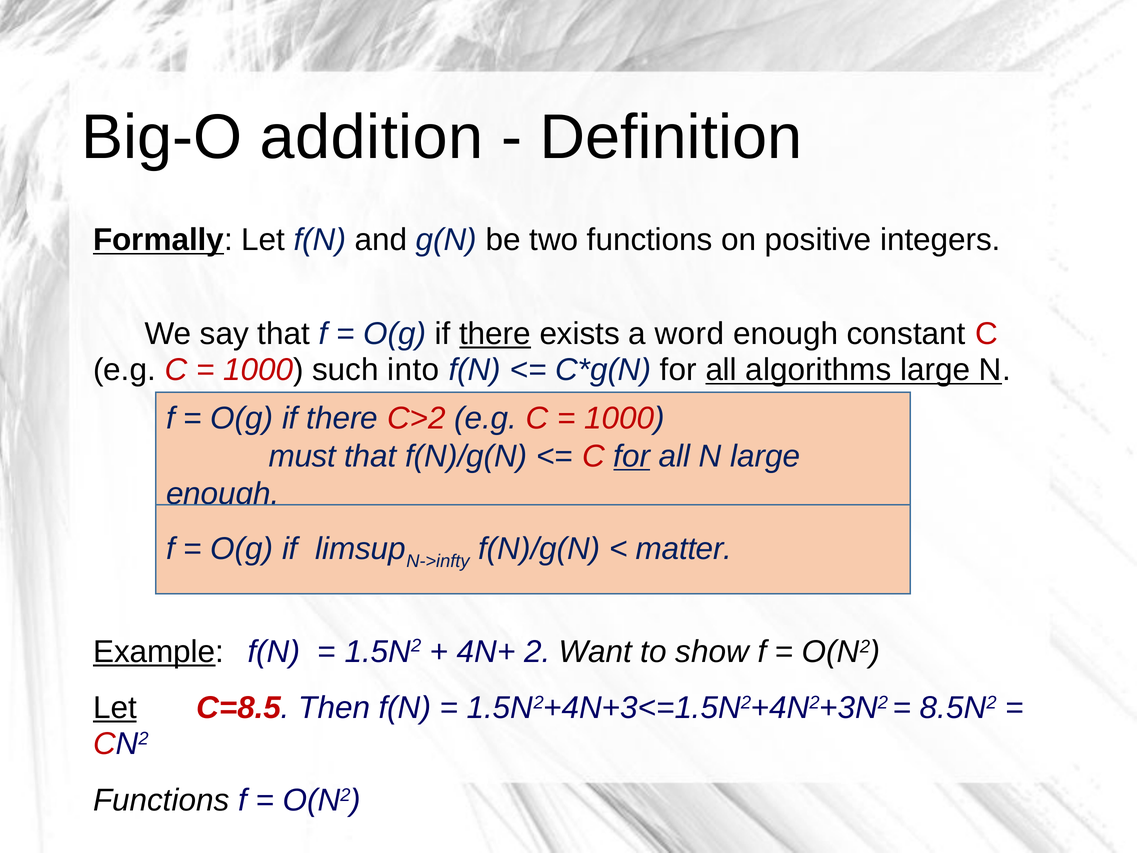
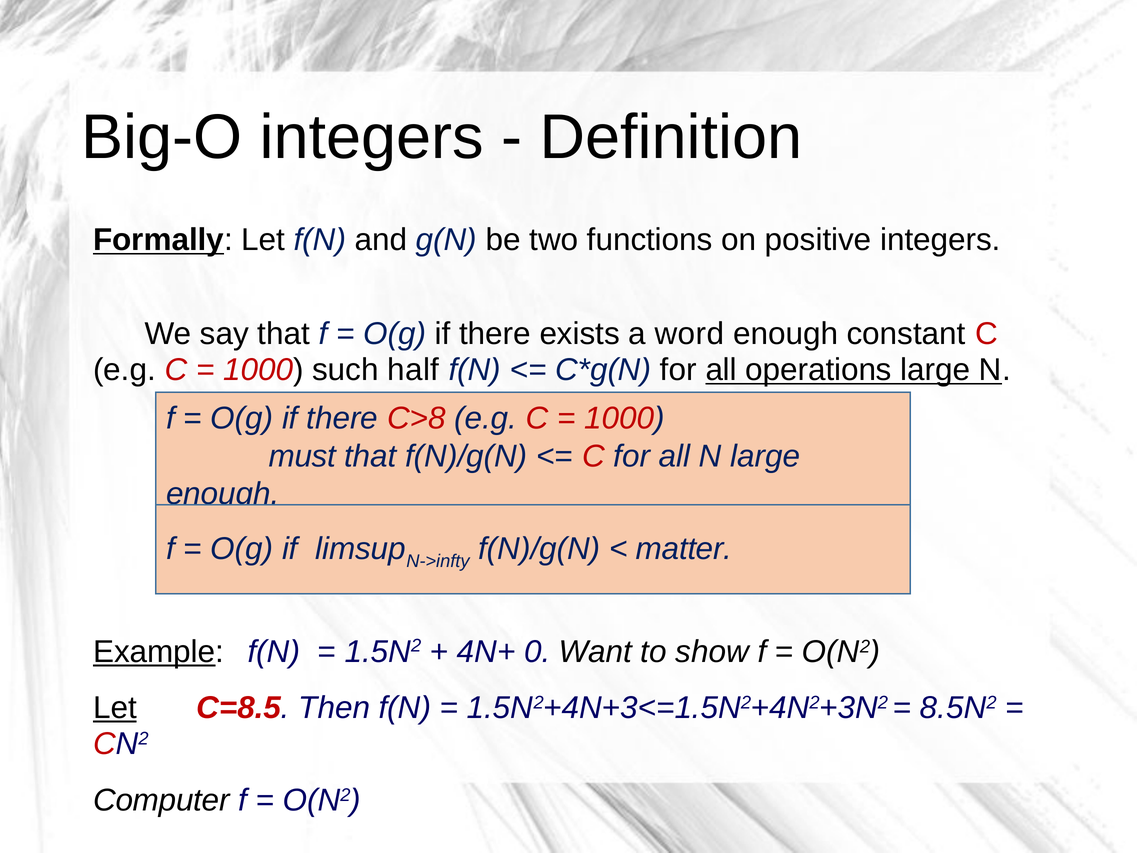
Big-O addition: addition -> integers
there at (495, 334) underline: present -> none
into: into -> half
algorithms: algorithms -> operations
C>2: C>2 -> C>8
for at (632, 456) underline: present -> none
2: 2 -> 0
Functions at (161, 800): Functions -> Computer
